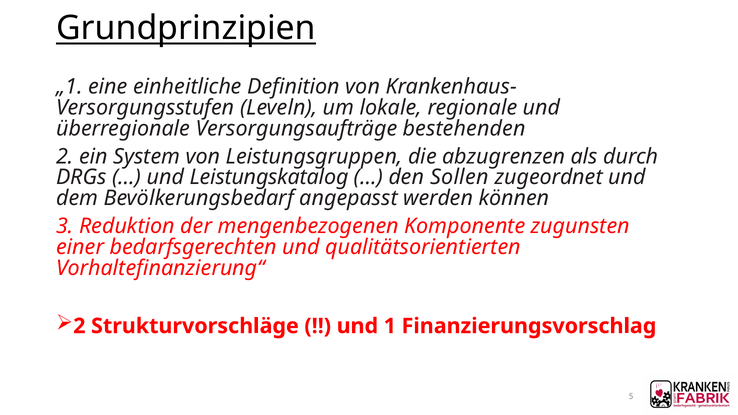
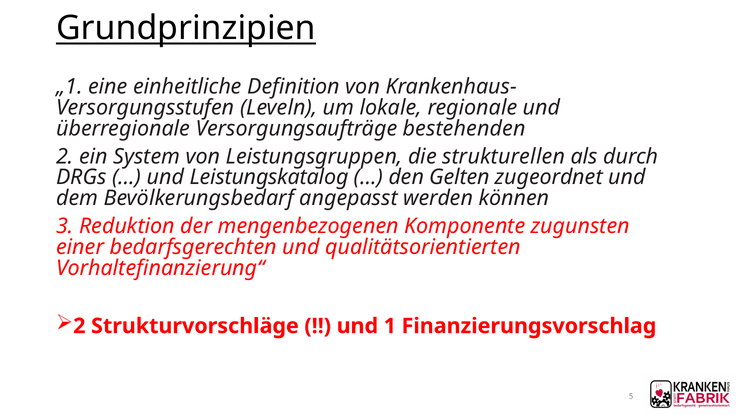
abzugrenzen: abzugrenzen -> strukturellen
Sollen: Sollen -> Gelten
